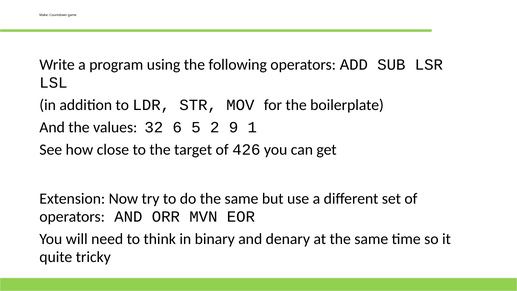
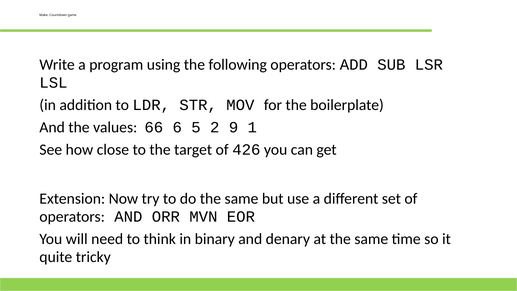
32: 32 -> 66
